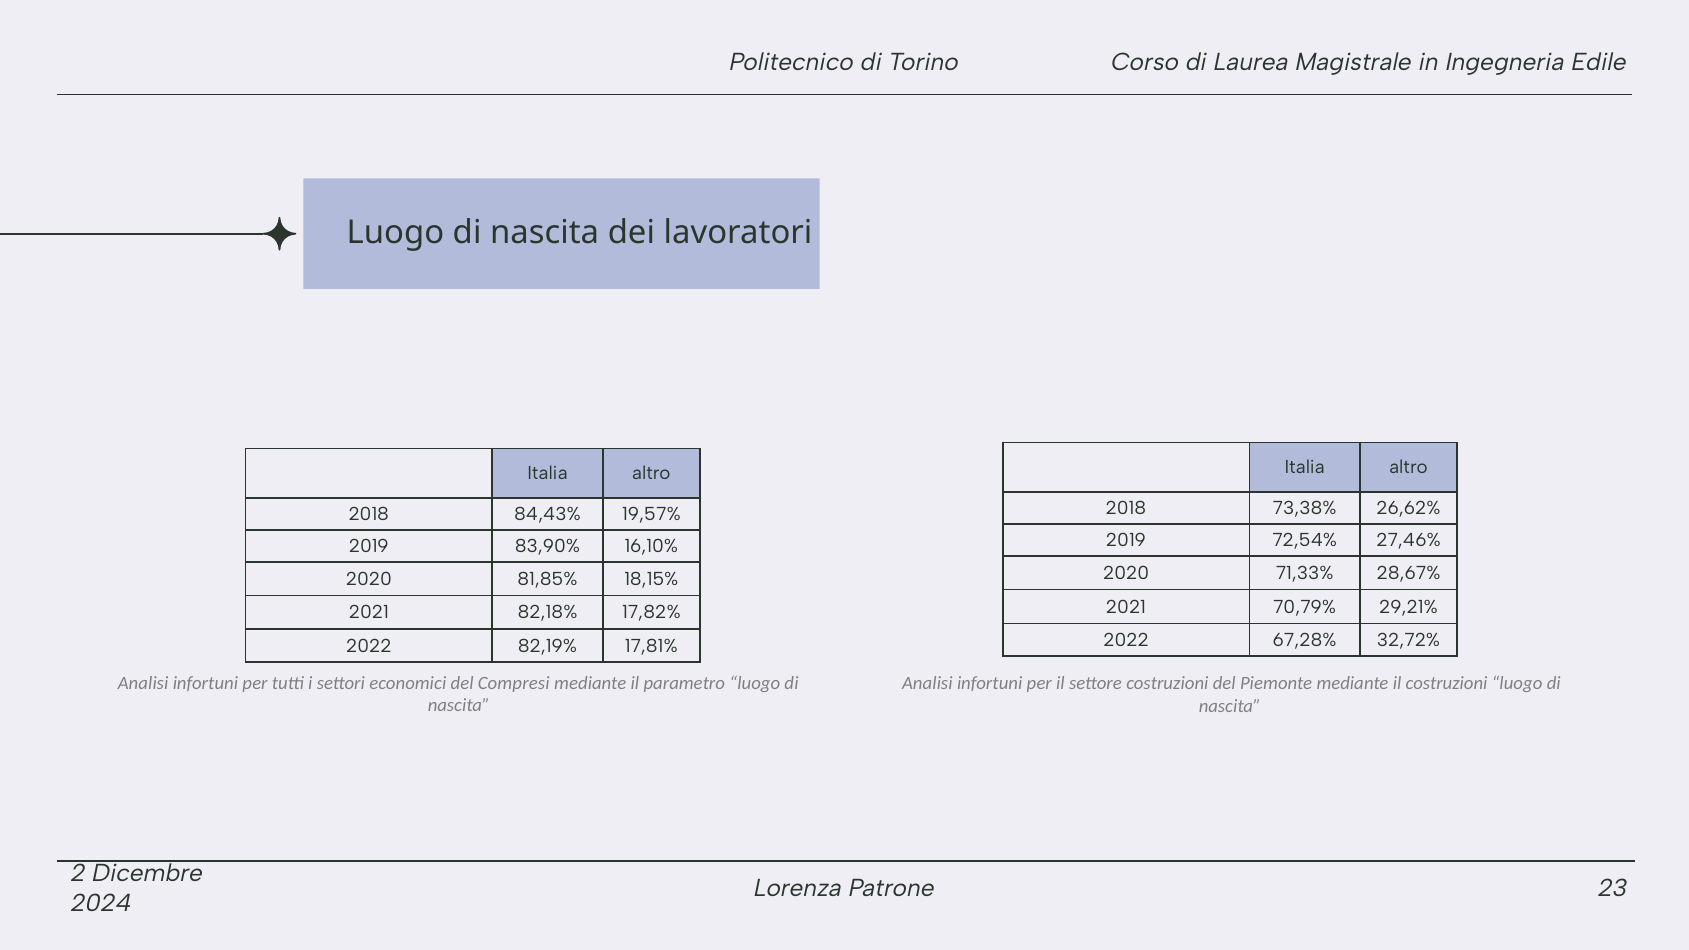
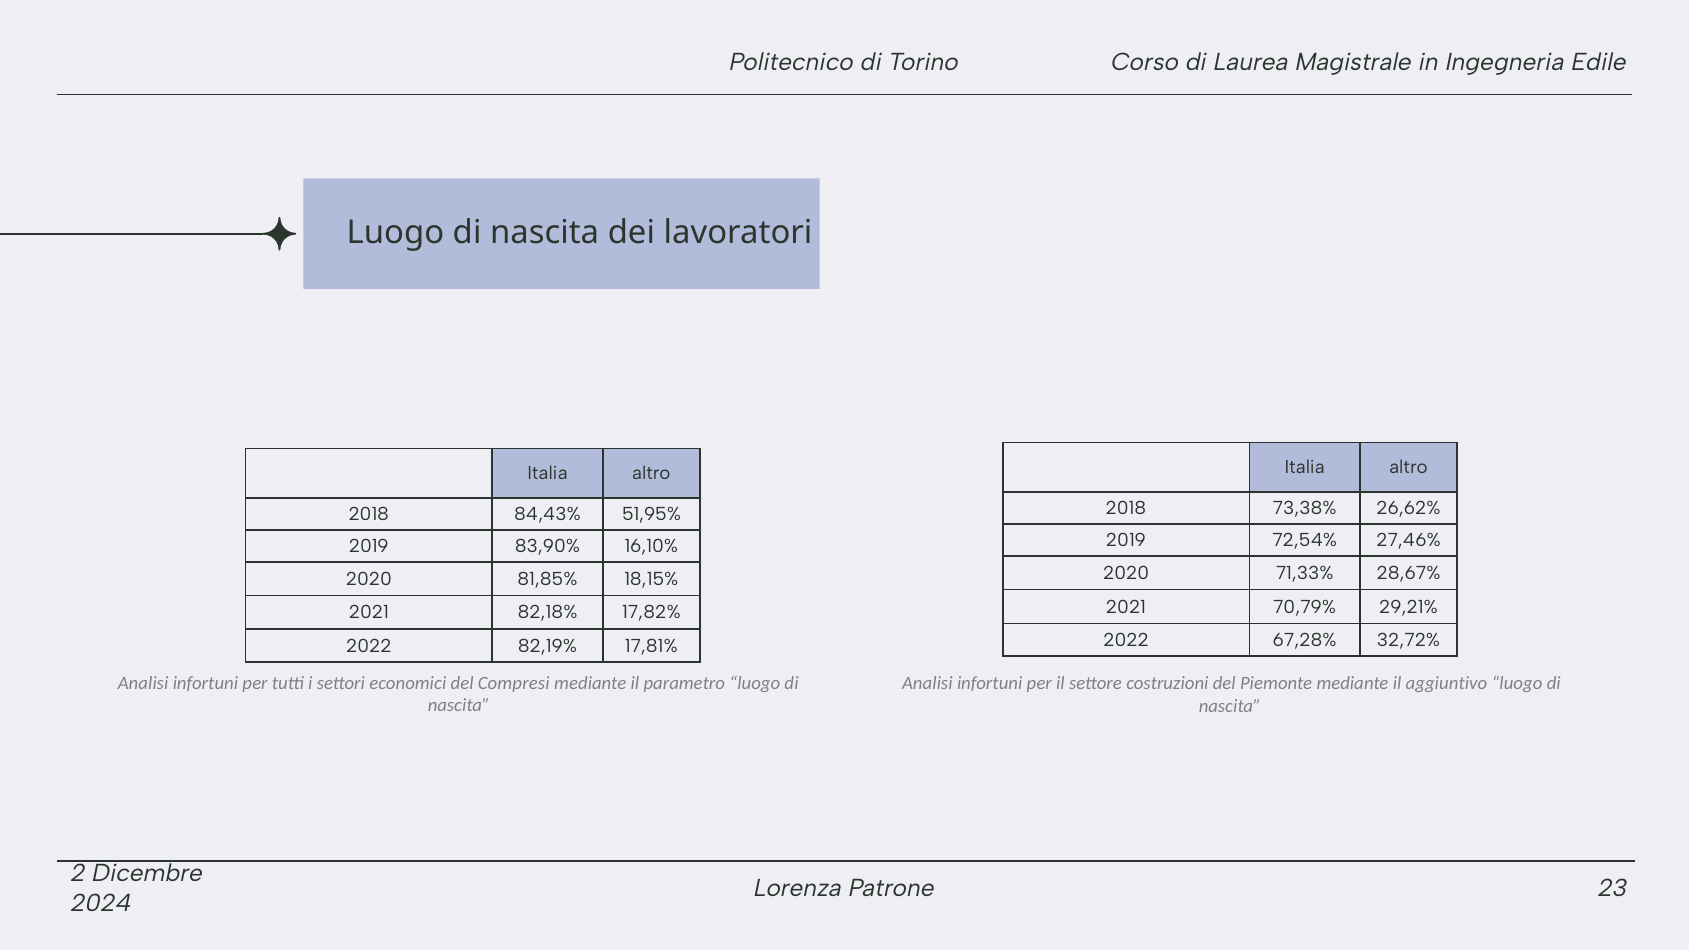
19,57%: 19,57% -> 51,95%
il costruzioni: costruzioni -> aggiuntivo
